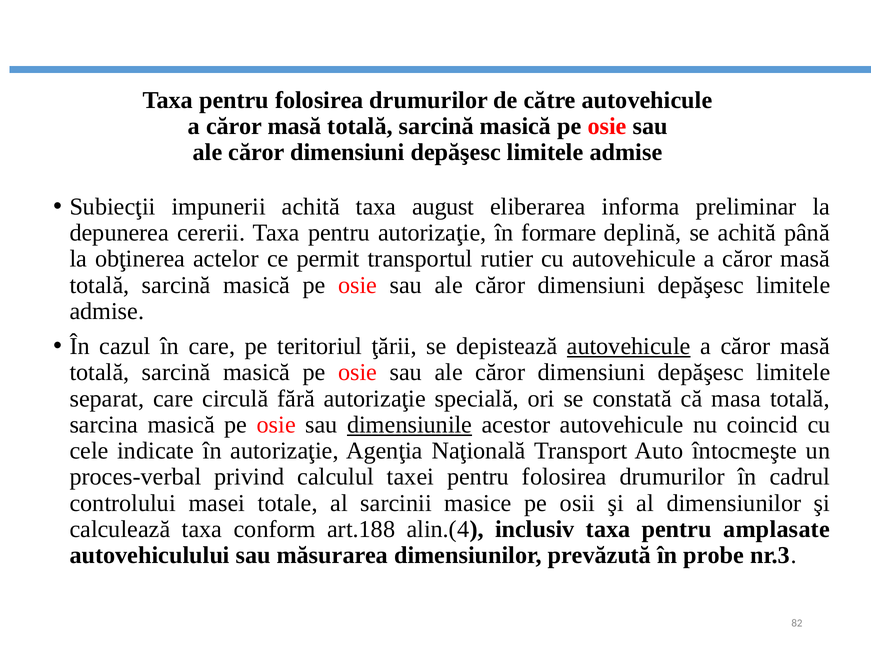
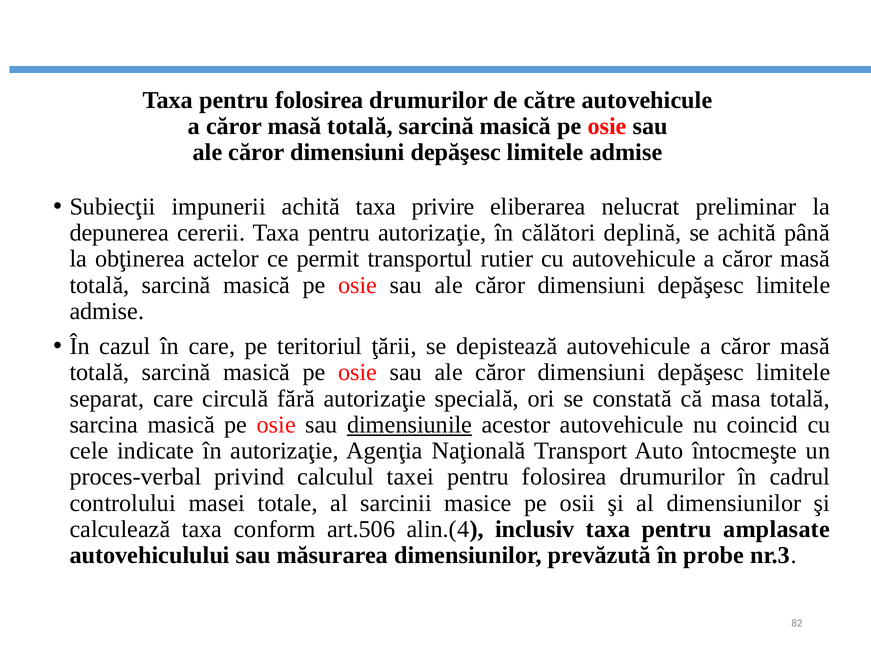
august: august -> privire
informa: informa -> nelucrat
formare: formare -> călători
autovehicule at (629, 346) underline: present -> none
art.188: art.188 -> art.506
